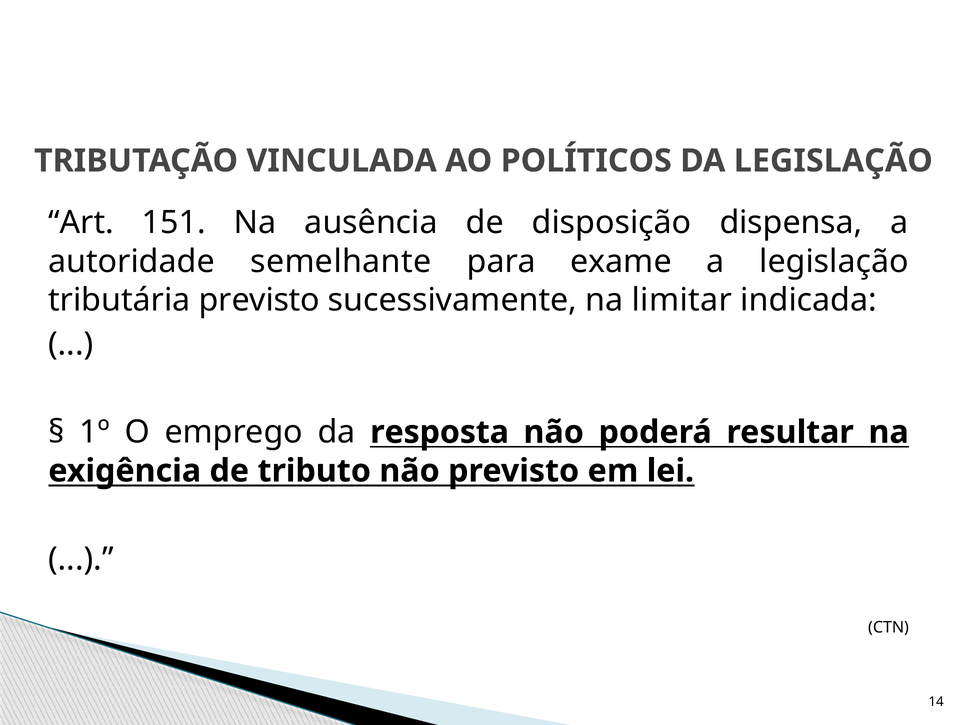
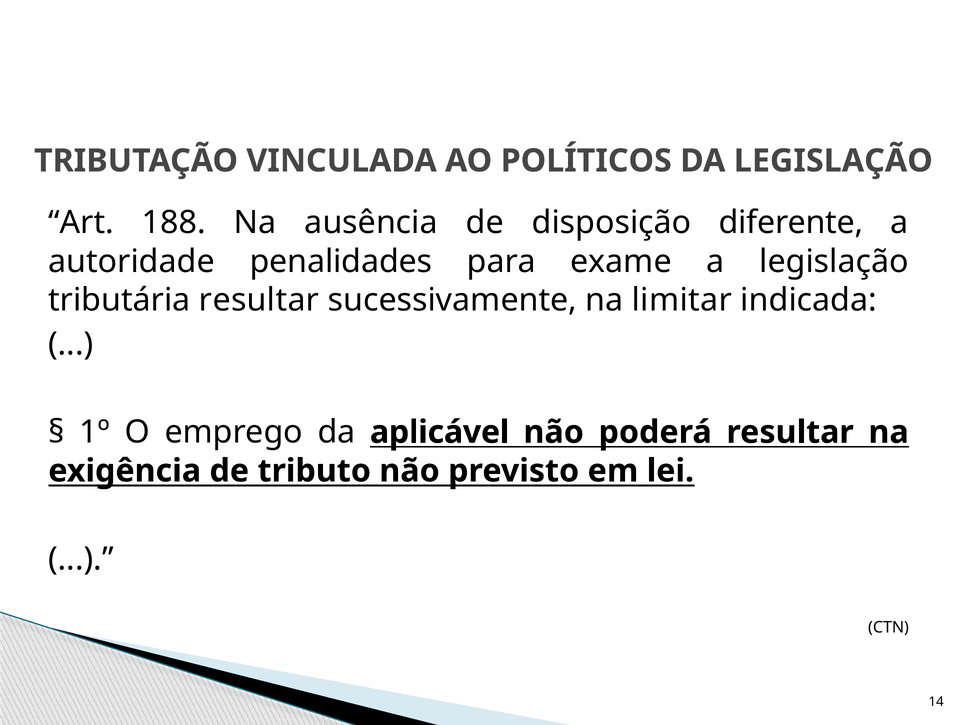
151: 151 -> 188
dispensa: dispensa -> diferente
semelhante: semelhante -> penalidades
tributária previsto: previsto -> resultar
resposta: resposta -> aplicável
